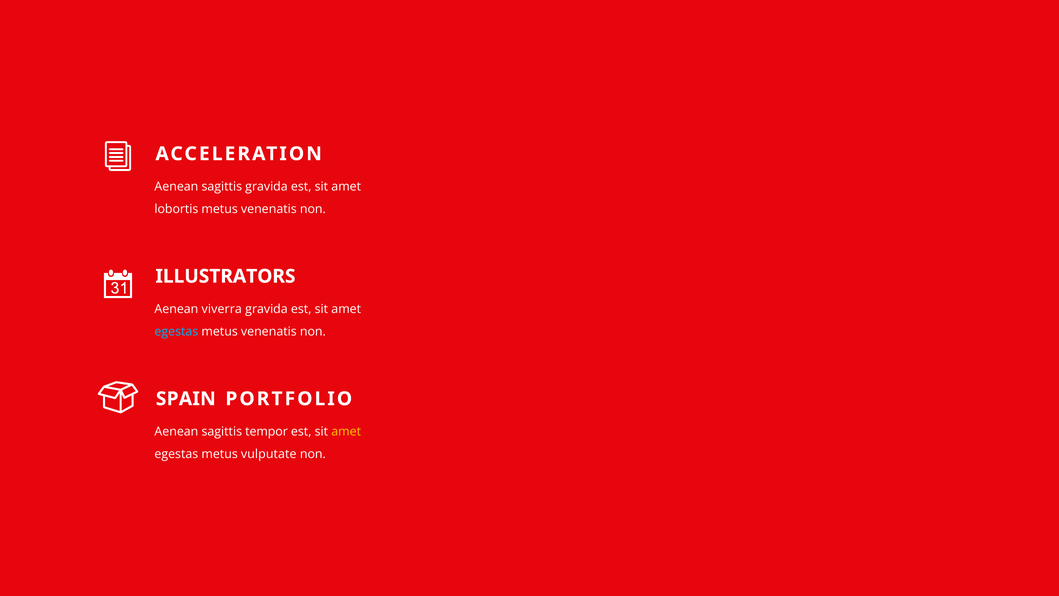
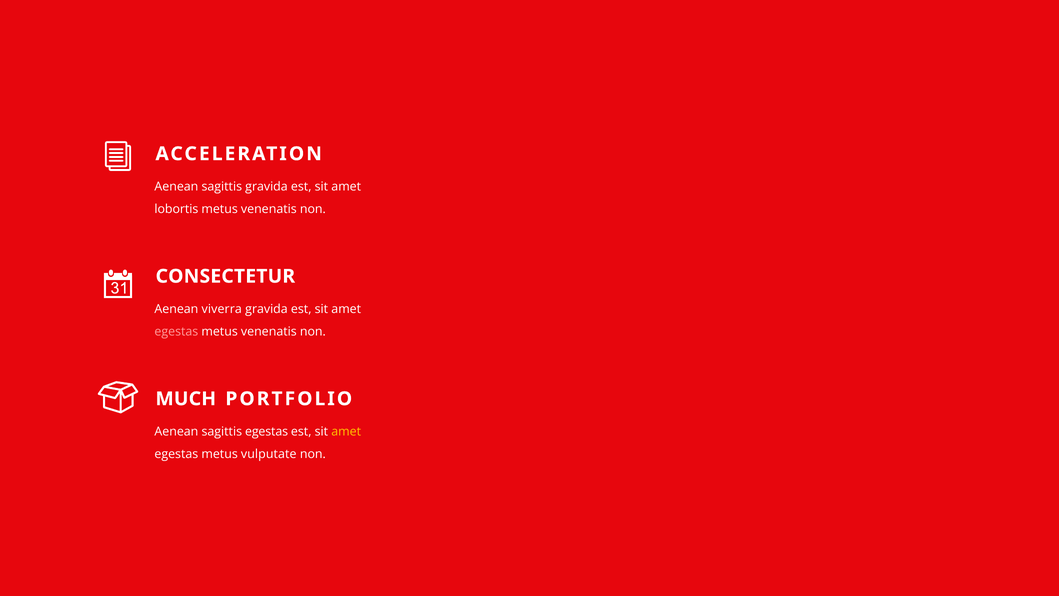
ILLUSTRATORS: ILLUSTRATORS -> CONSECTETUR
egestas at (176, 331) colour: light blue -> pink
SPAIN: SPAIN -> MUCH
sagittis tempor: tempor -> egestas
